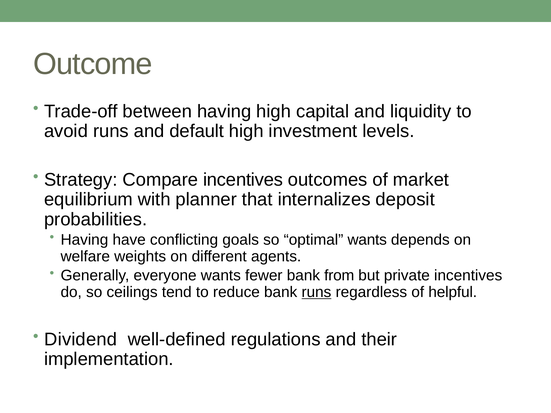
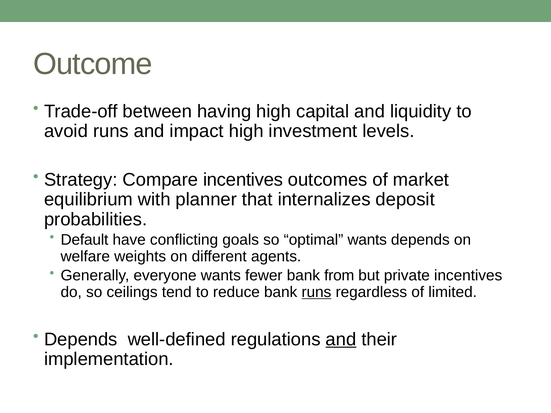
default: default -> impact
Having at (84, 240): Having -> Default
helpful: helpful -> limited
Dividend at (81, 339): Dividend -> Depends
and at (341, 339) underline: none -> present
